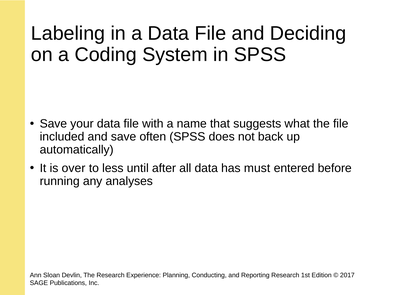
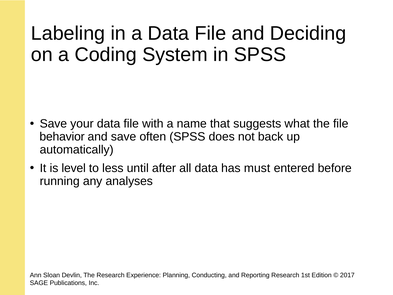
included: included -> behavior
over: over -> level
